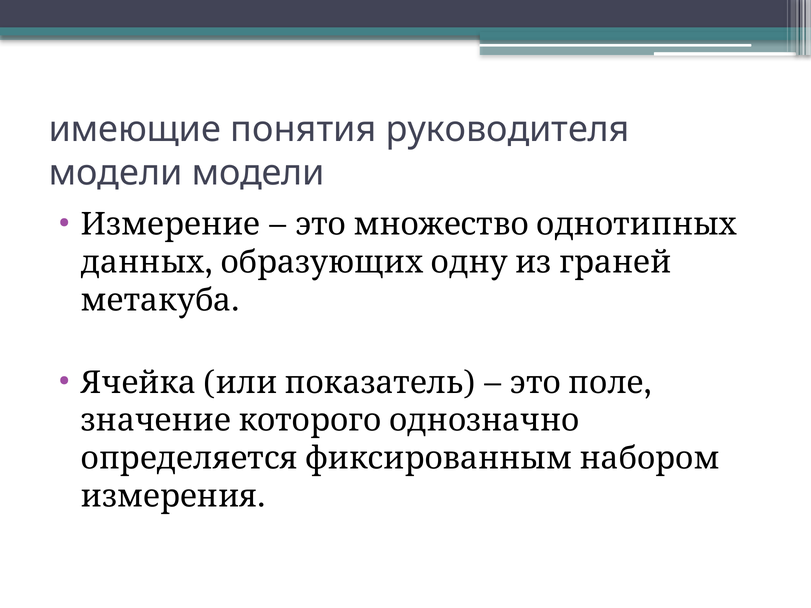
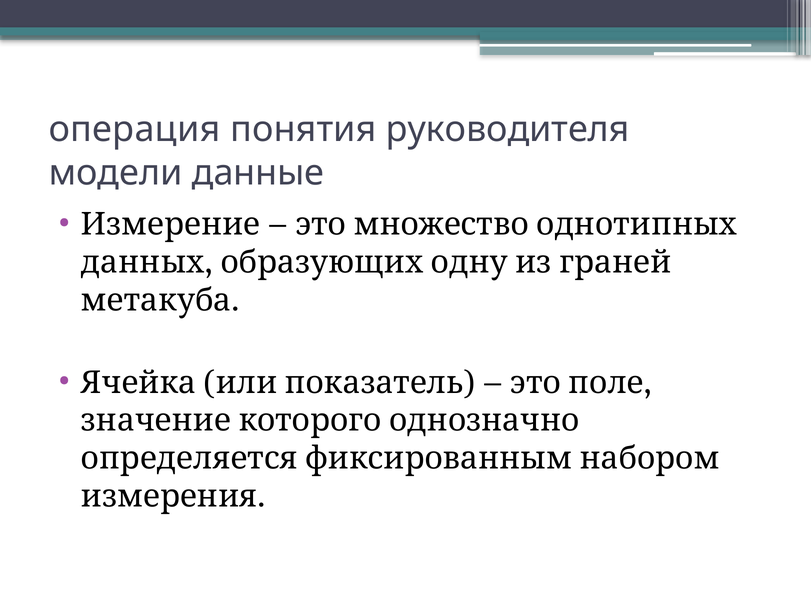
имеющие: имеющие -> операция
модели модели: модели -> данные
